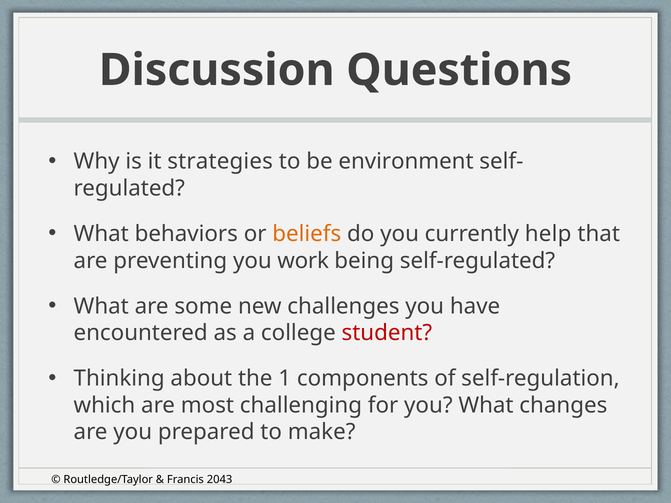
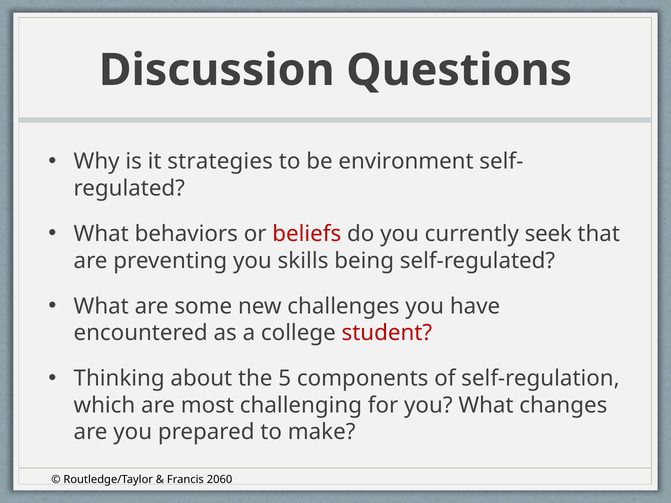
beliefs colour: orange -> red
help: help -> seek
work: work -> skills
1: 1 -> 5
2043: 2043 -> 2060
